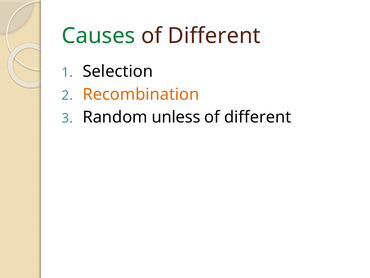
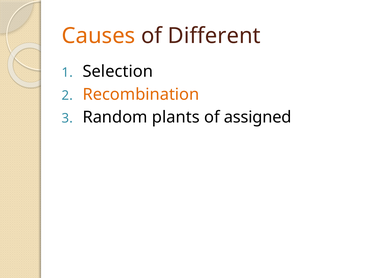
Causes colour: green -> orange
unless: unless -> plants
different at (258, 117): different -> assigned
